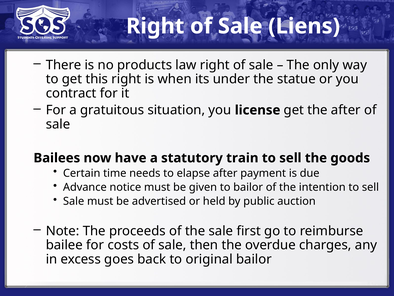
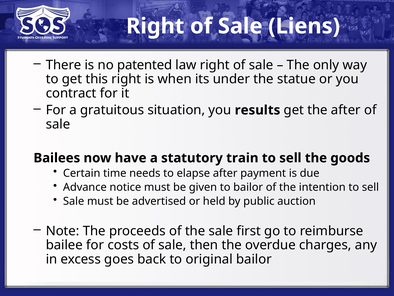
products: products -> patented
license: license -> results
